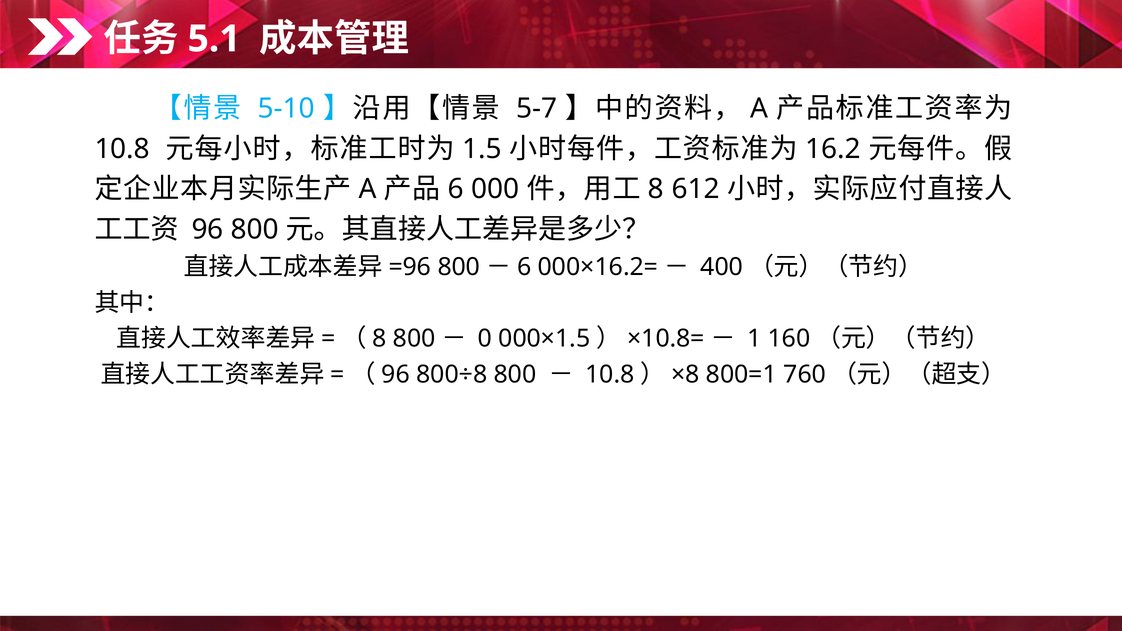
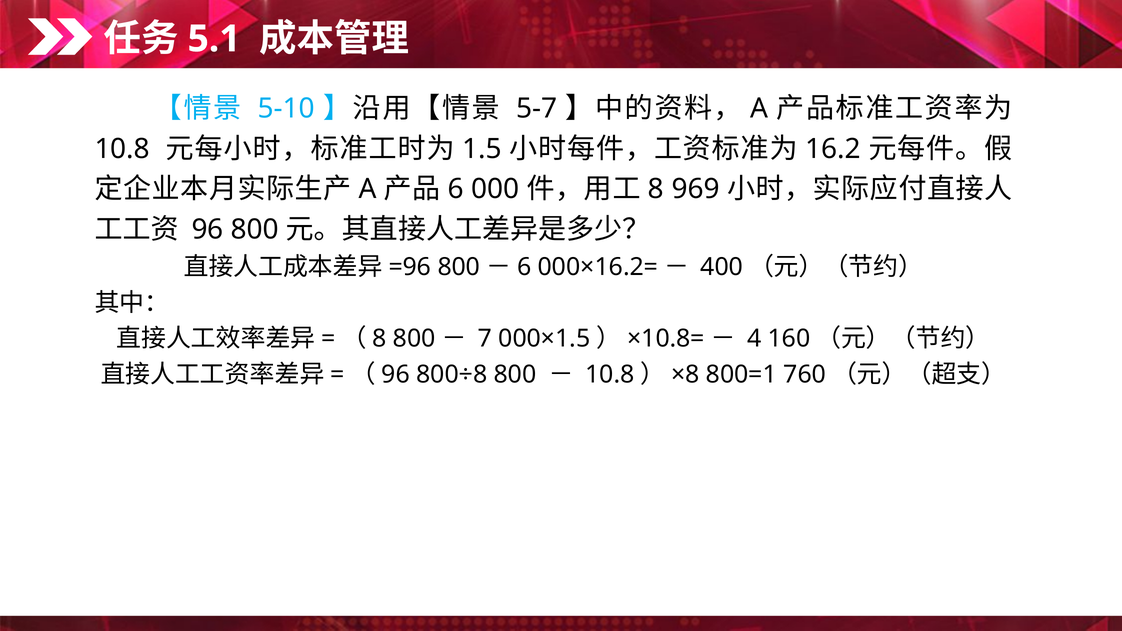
612: 612 -> 969
0: 0 -> 7
1: 1 -> 4
